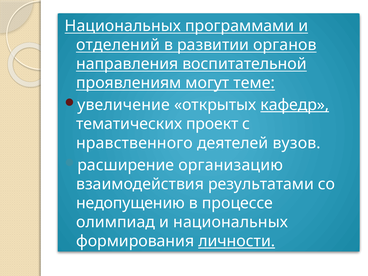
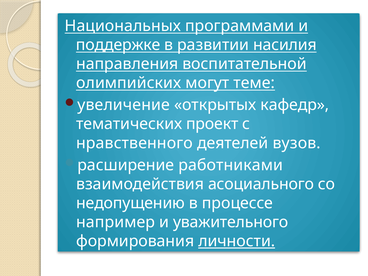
отделений: отделений -> поддержке
органов: органов -> насилия
проявлениям: проявлениям -> олимпийских
кафедр underline: present -> none
организацию: организацию -> работниками
результатами: результатами -> асоциального
олимпиад: олимпиад -> например
и национальных: национальных -> уважительного
